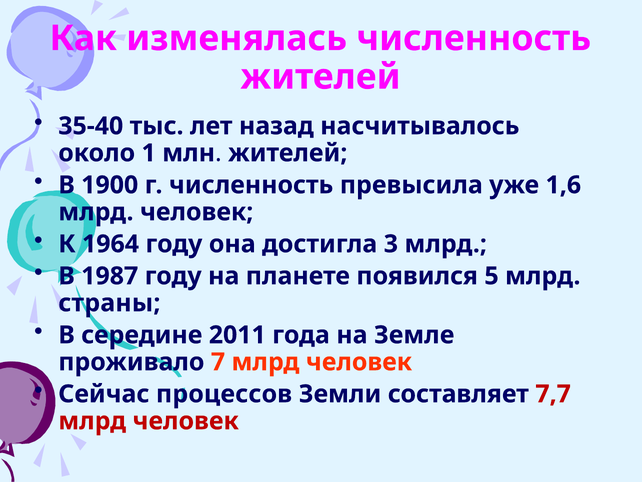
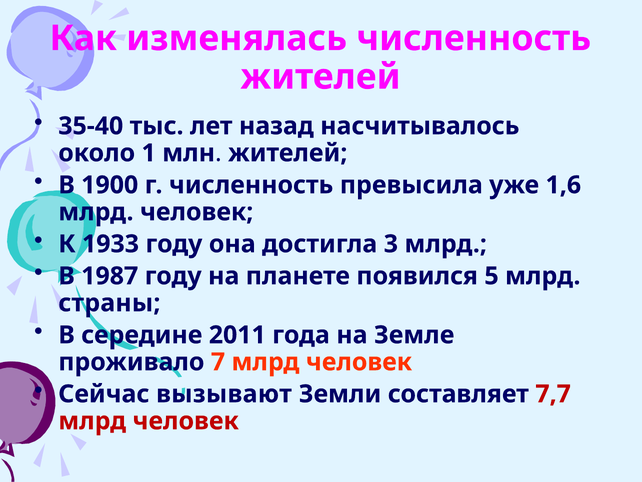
1964: 1964 -> 1933
процессов: процессов -> вызывают
